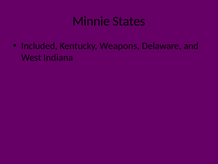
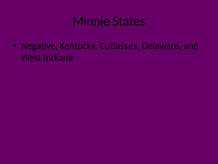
Included: Included -> Negative
Weapons: Weapons -> Cutlasses
